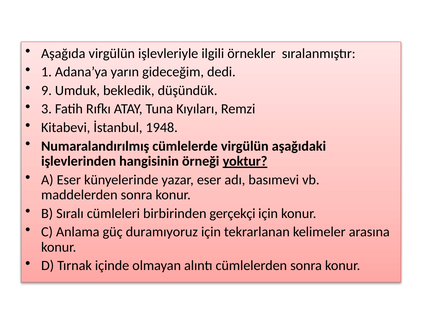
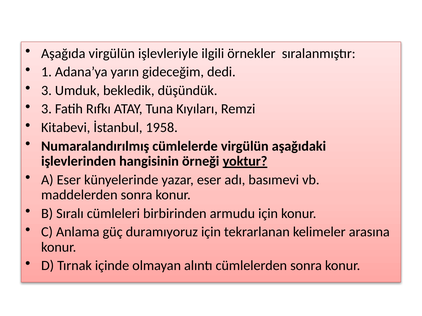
9 at (46, 91): 9 -> 3
1948: 1948 -> 1958
gerçekçi: gerçekçi -> armudu
